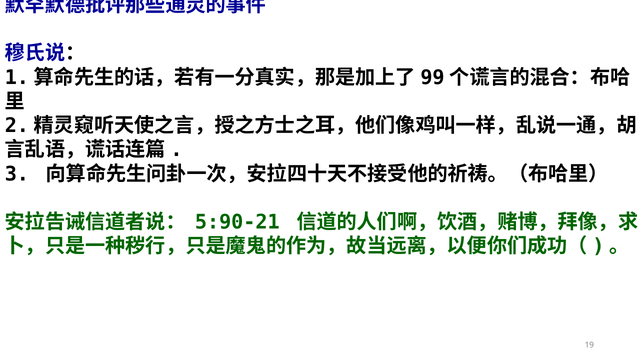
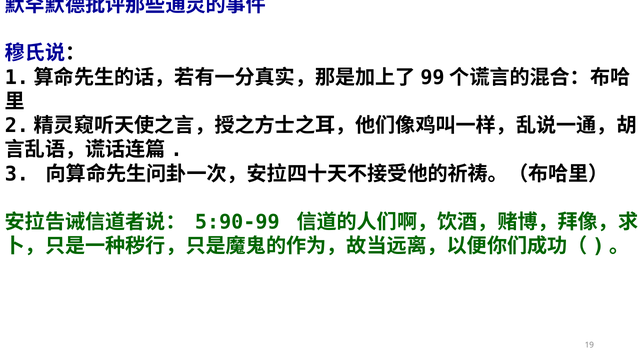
5:90-21: 5:90-21 -> 5:90-99
